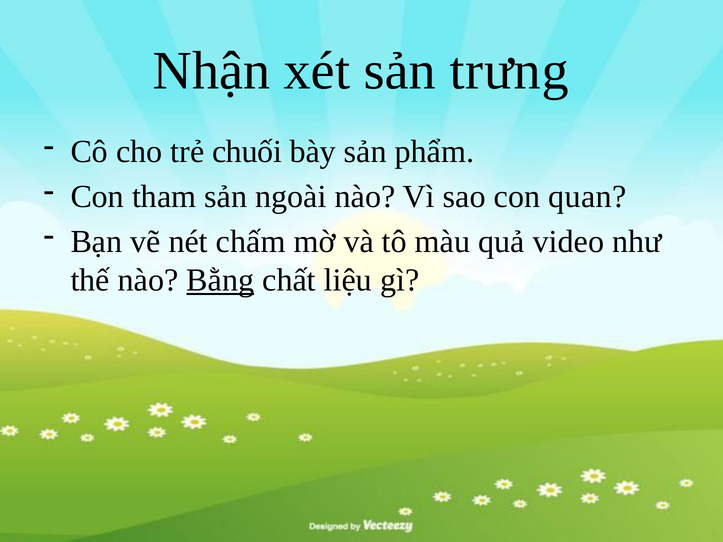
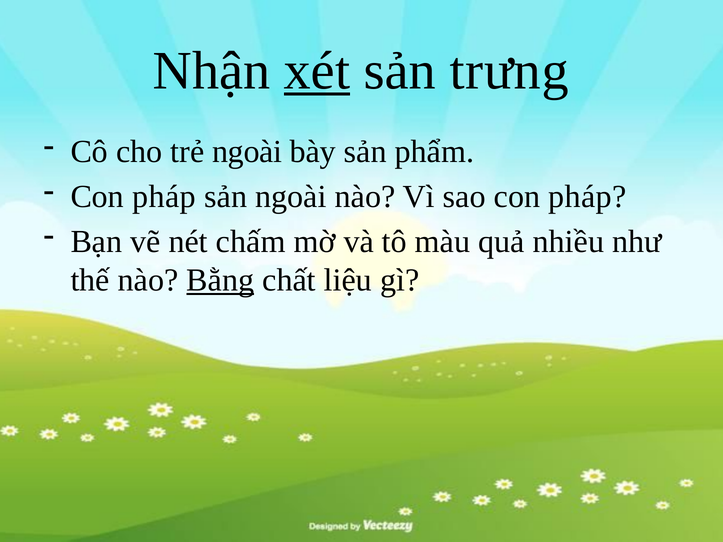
xét underline: none -> present
trẻ chuối: chuối -> ngoài
tham at (164, 197): tham -> pháp
sao con quan: quan -> pháp
video: video -> nhiều
